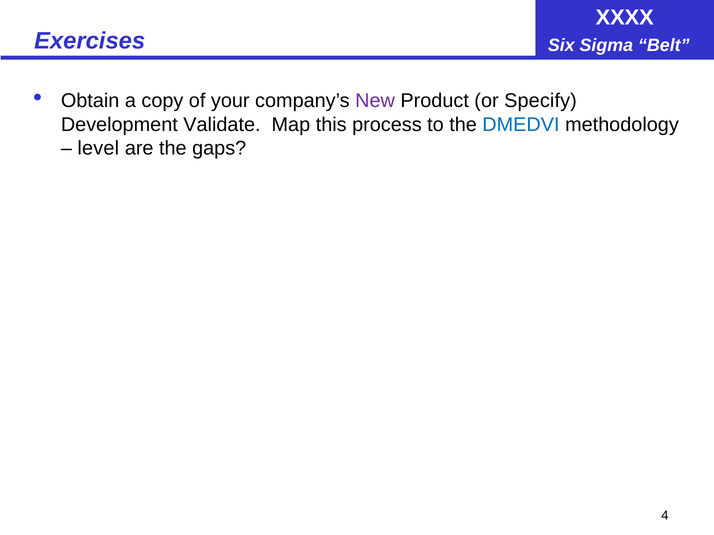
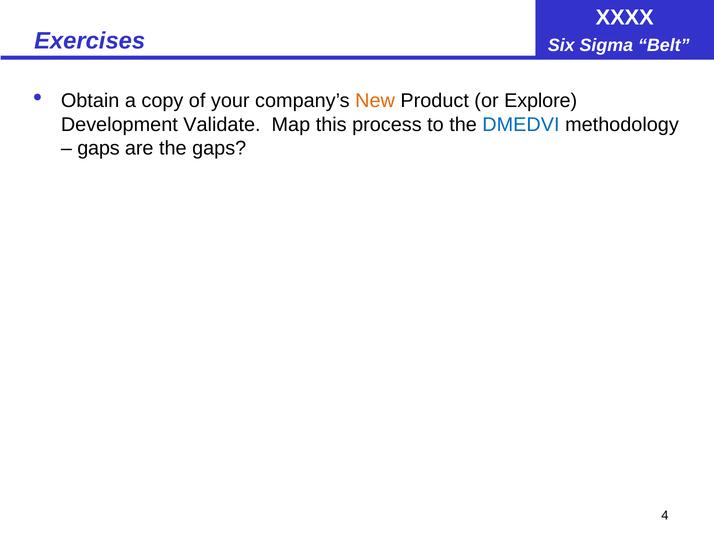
New colour: purple -> orange
Specify: Specify -> Explore
level at (98, 149): level -> gaps
